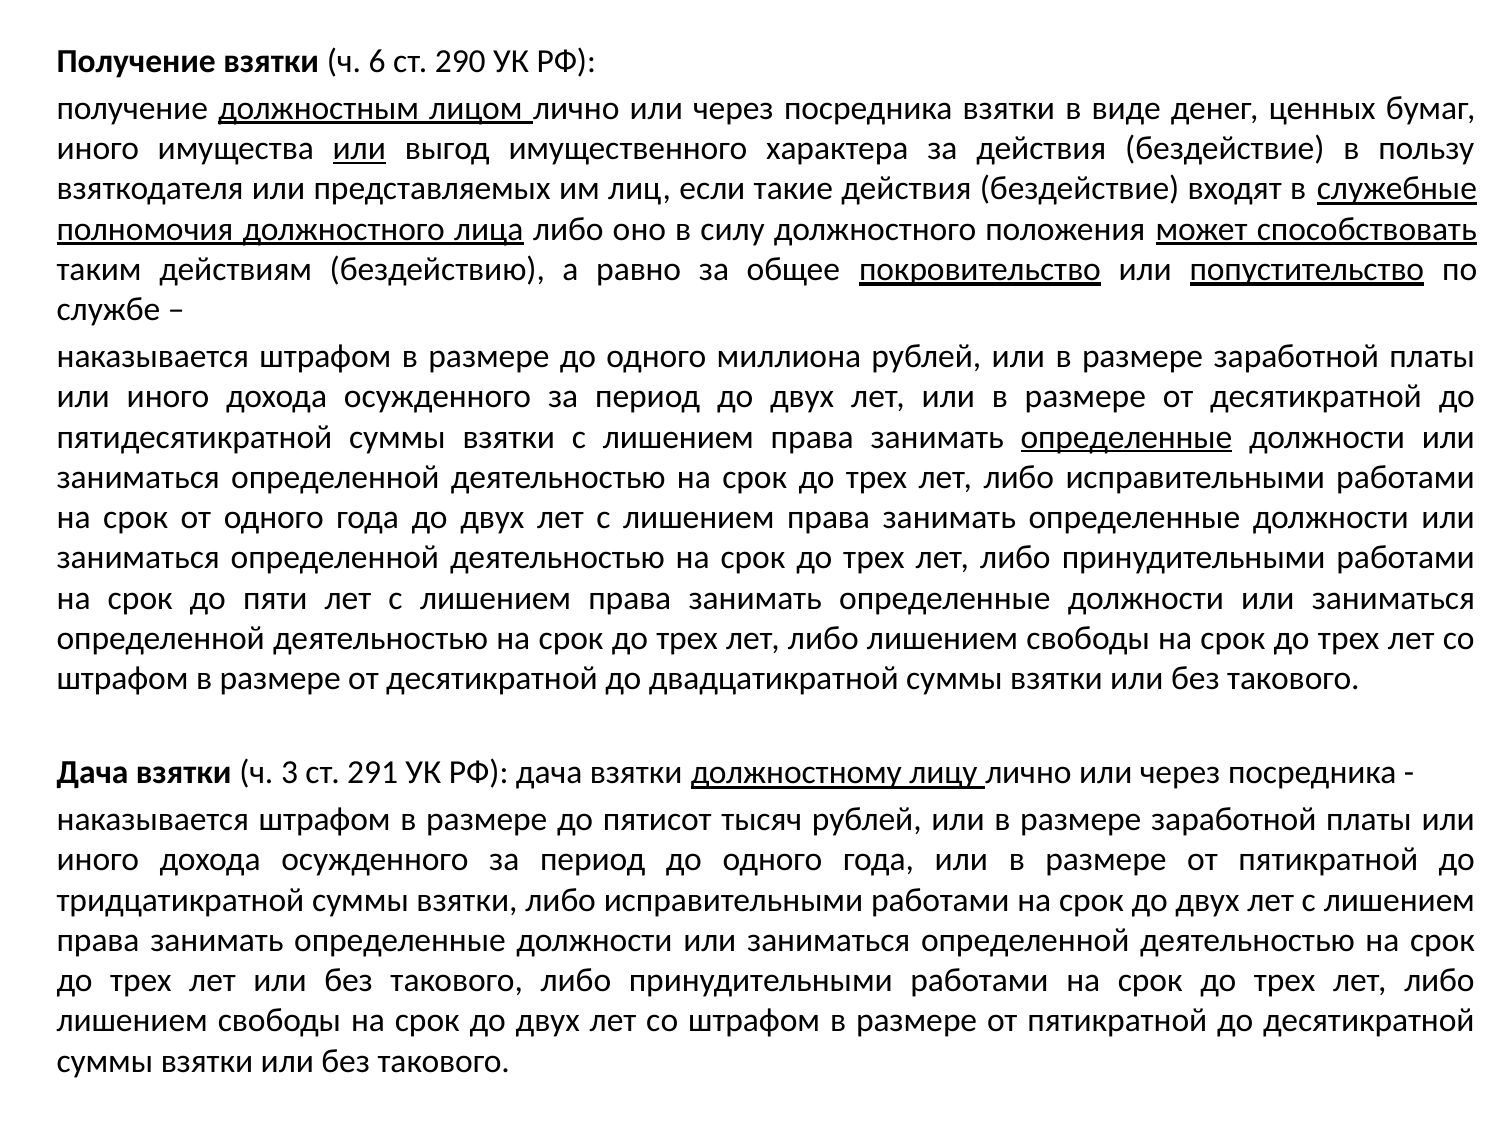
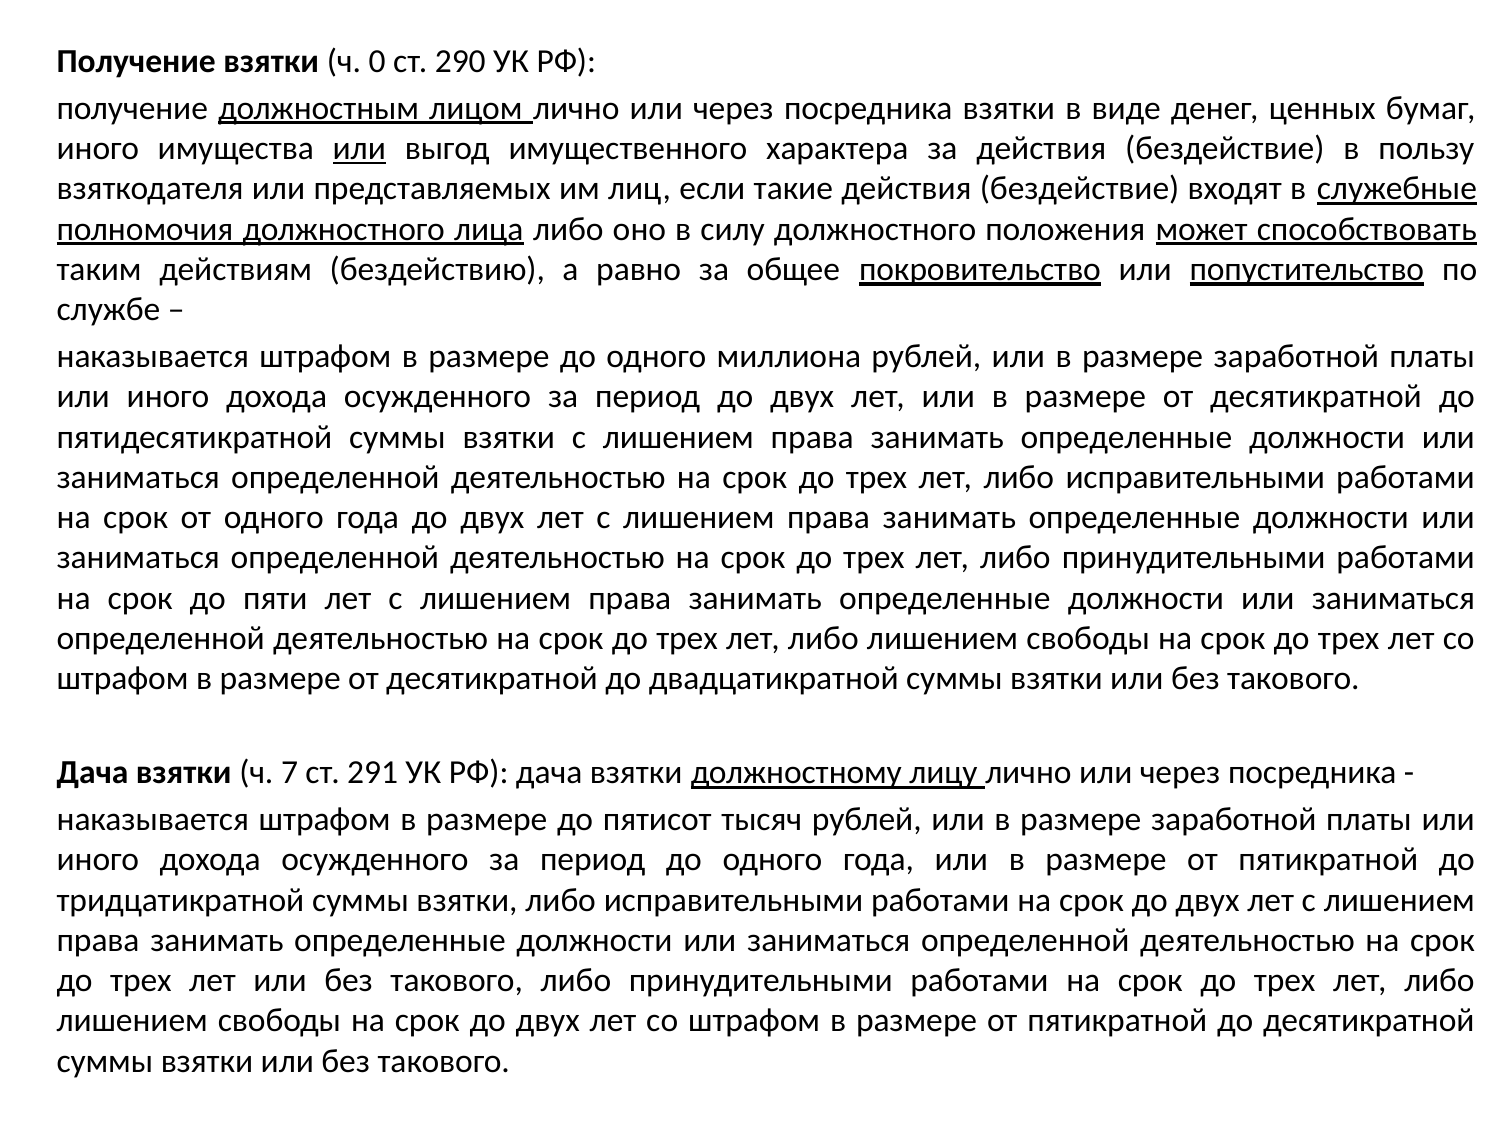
6: 6 -> 0
определенные at (1126, 437) underline: present -> none
3: 3 -> 7
